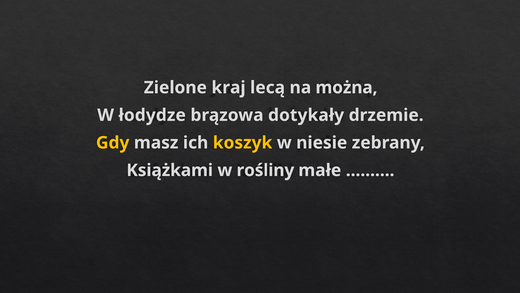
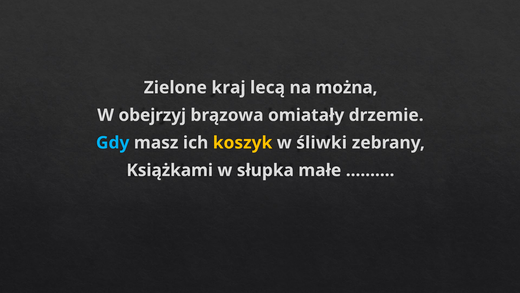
łodydze: łodydze -> obejrzyj
dotykały: dotykały -> omiatały
Gdy colour: yellow -> light blue
niesie: niesie -> śliwki
rośliny: rośliny -> słupka
